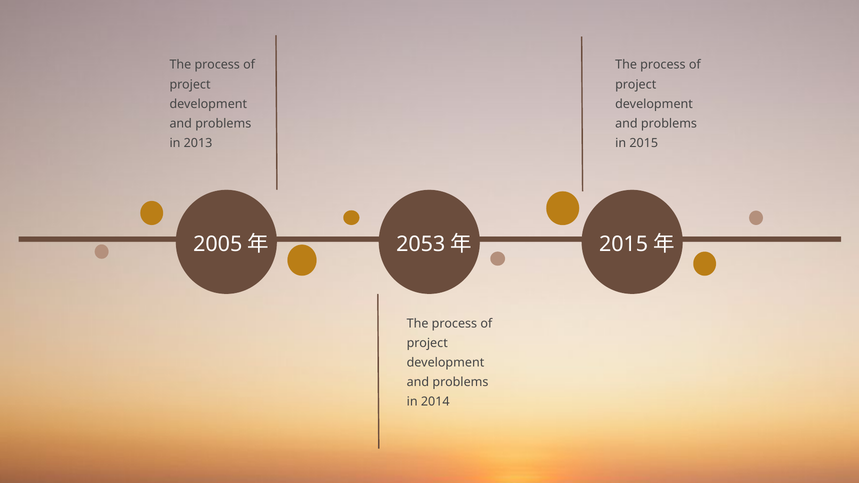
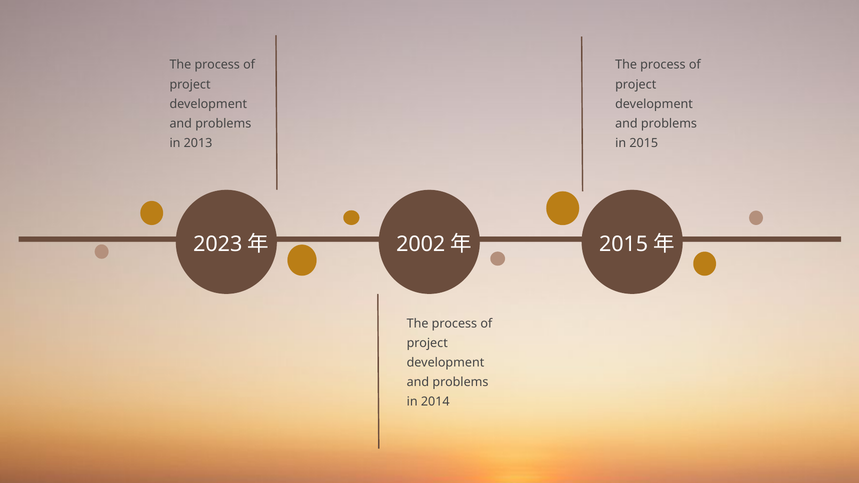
2005: 2005 -> 2023
2053: 2053 -> 2002
